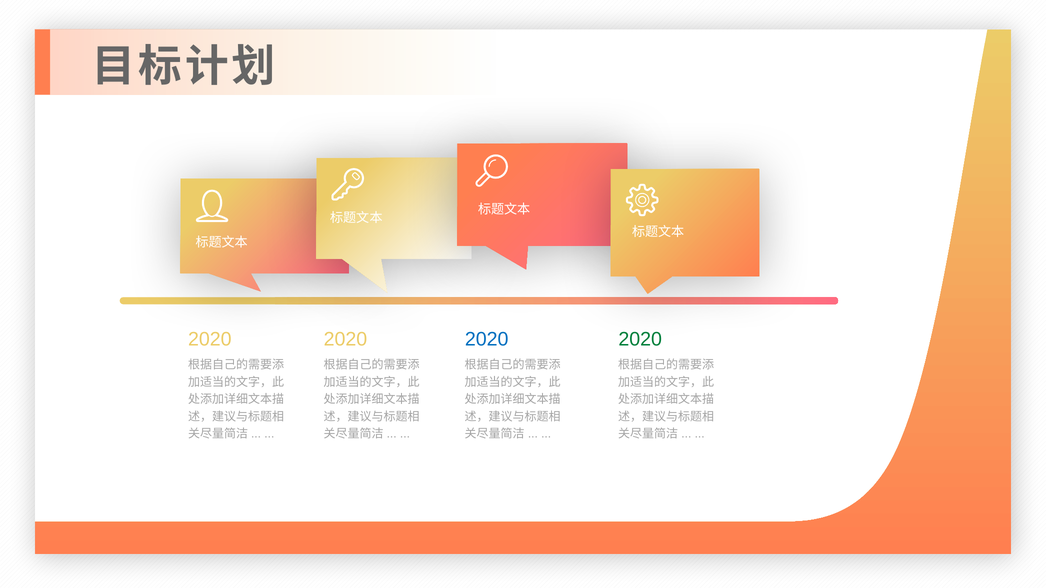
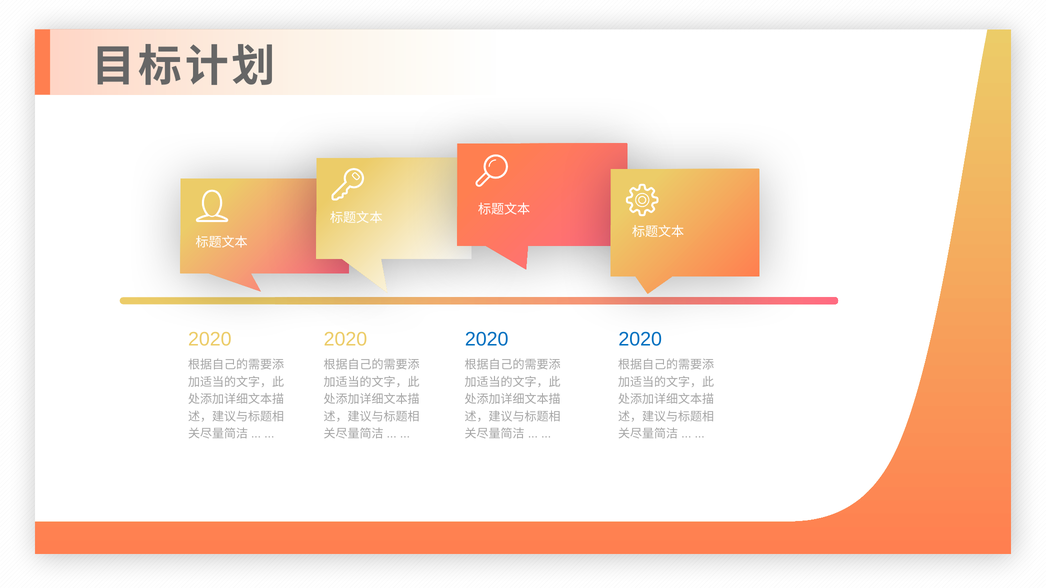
2020 at (640, 339) colour: green -> blue
